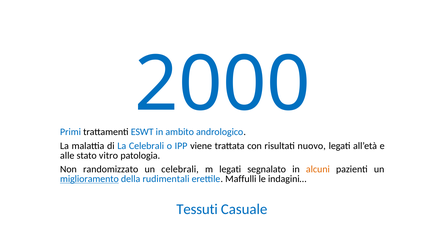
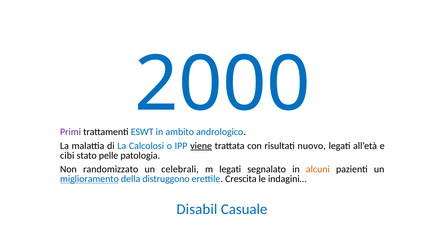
Primi colour: blue -> purple
La Celebrali: Celebrali -> Calcolosi
viene underline: none -> present
alle: alle -> cibi
vitro: vitro -> pelle
rudimentali: rudimentali -> distruggono
Maffulli: Maffulli -> Crescita
Tessuti: Tessuti -> Disabil
